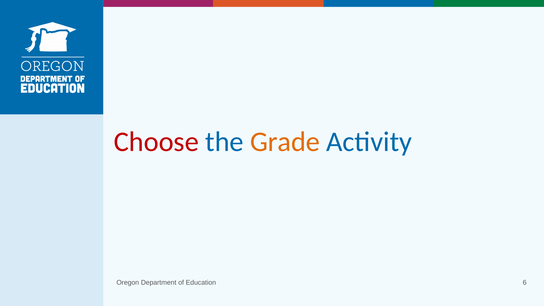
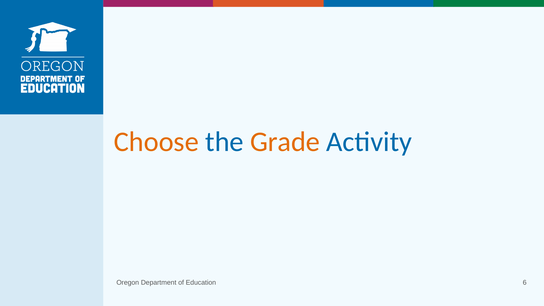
Choose colour: red -> orange
